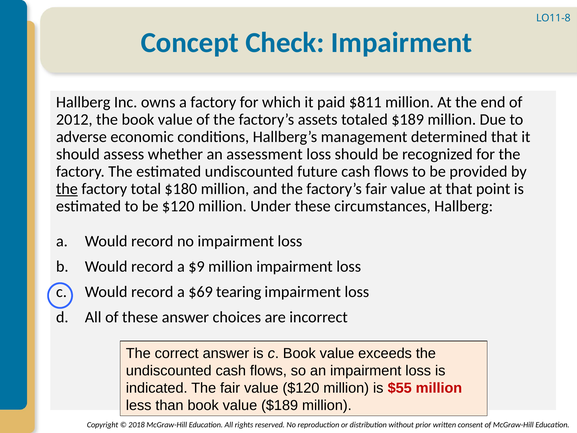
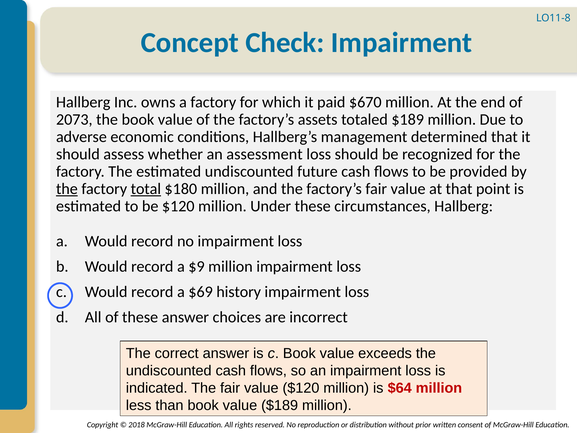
$811: $811 -> $670
2012: 2012 -> 2073
total underline: none -> present
tearing: tearing -> history
$55: $55 -> $64
